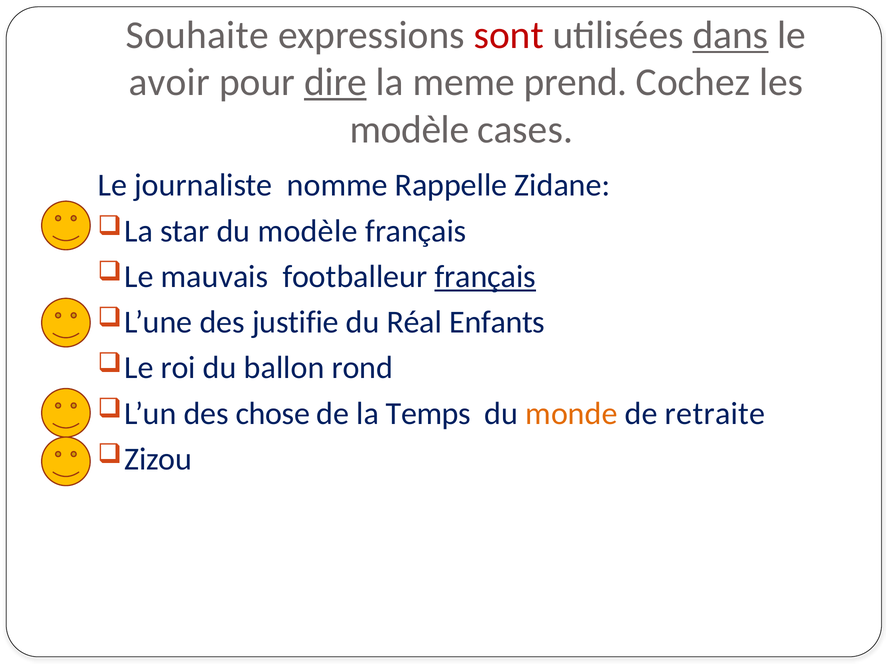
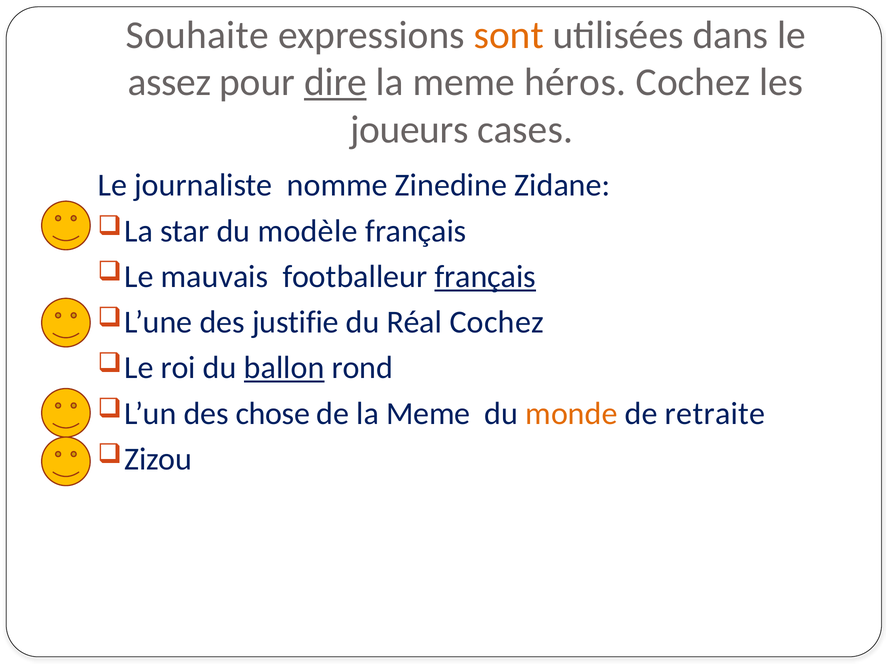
sont colour: red -> orange
dans underline: present -> none
avoir: avoir -> assez
prend: prend -> héros
modèle at (409, 130): modèle -> joueurs
Rappelle: Rappelle -> Zinedine
Réal Enfants: Enfants -> Cochez
ballon underline: none -> present
de la Temps: Temps -> Meme
